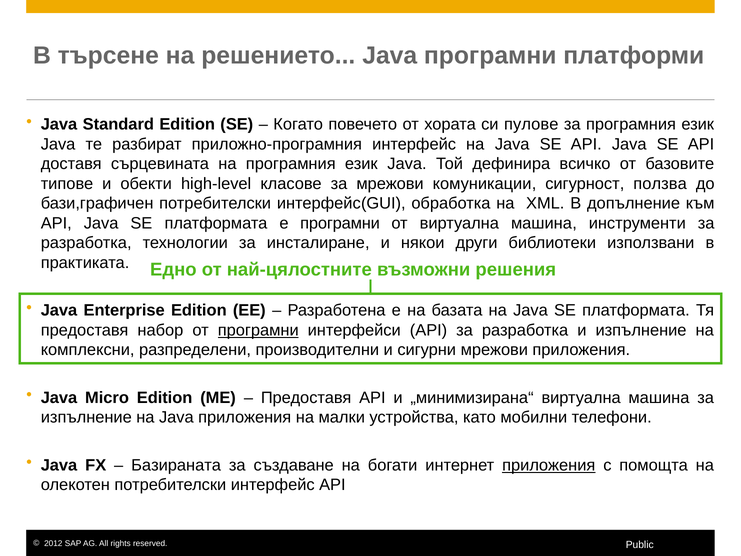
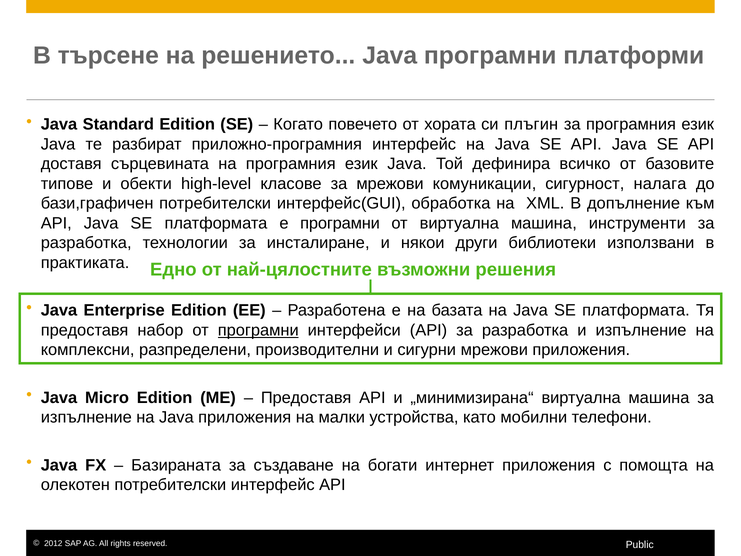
пулове: пулове -> плъгин
ползва: ползва -> налага
приложения at (549, 465) underline: present -> none
